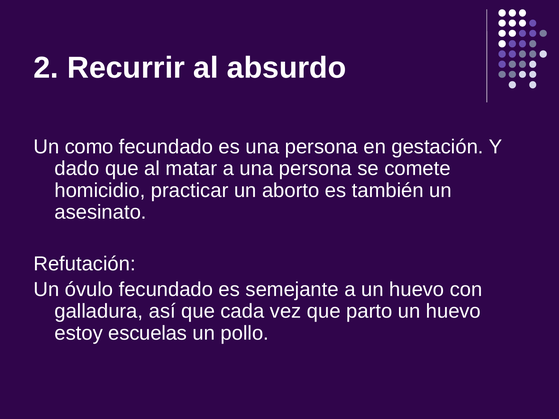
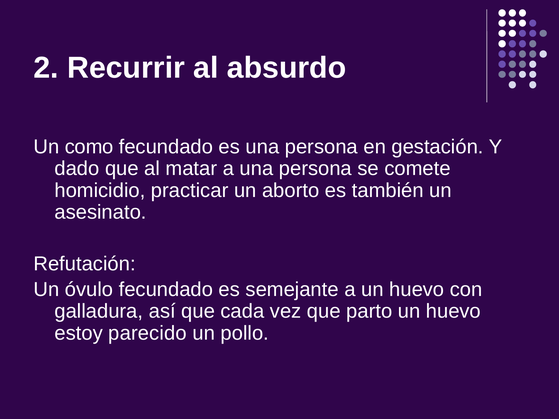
escuelas: escuelas -> parecido
